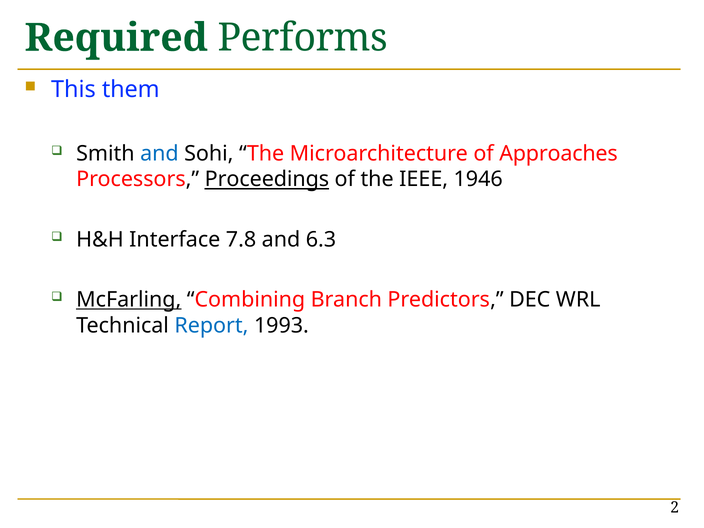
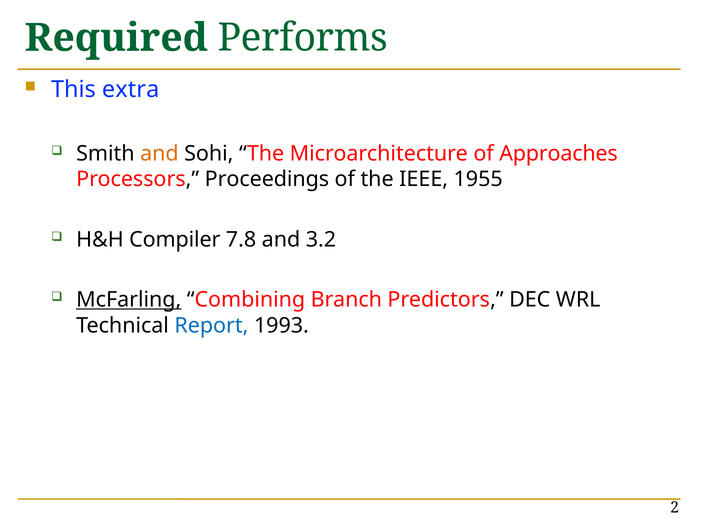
them: them -> extra
and at (159, 154) colour: blue -> orange
Proceedings underline: present -> none
1946: 1946 -> 1955
Interface: Interface -> Compiler
6.3: 6.3 -> 3.2
